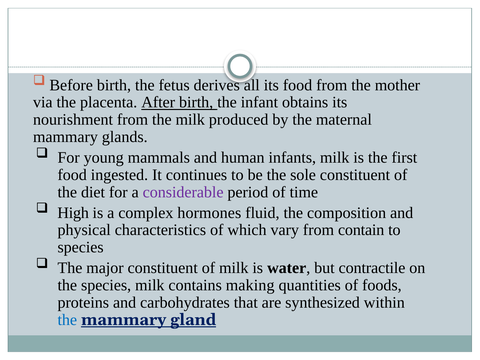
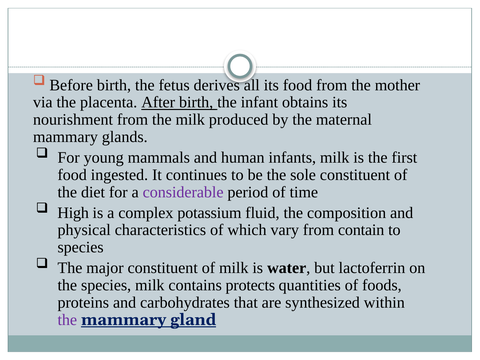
hormones: hormones -> potassium
contractile: contractile -> lactoferrin
making: making -> protects
the at (67, 320) colour: blue -> purple
